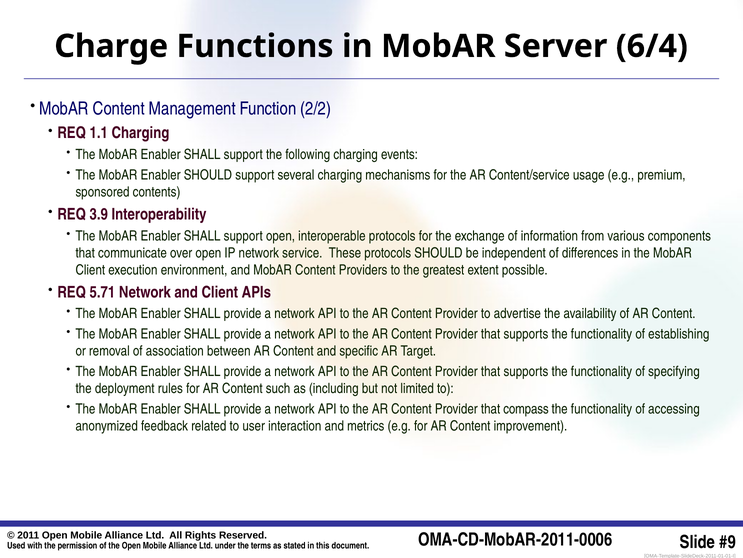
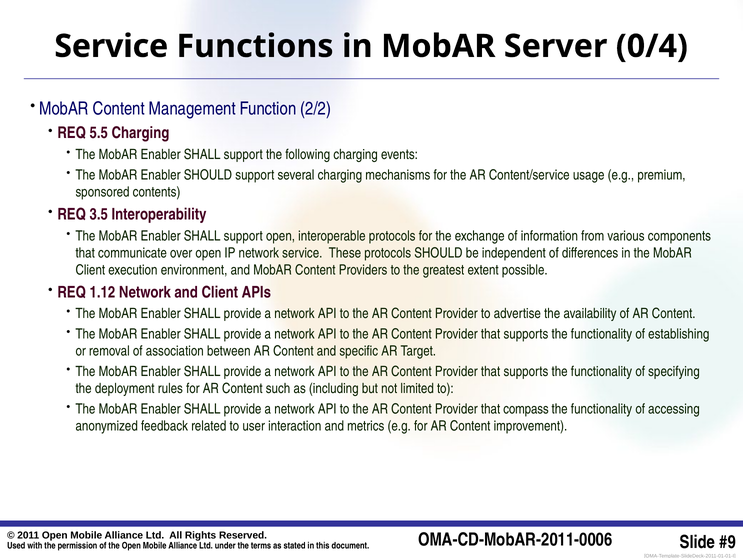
Charge at (111, 46): Charge -> Service
6/4: 6/4 -> 0/4
1.1: 1.1 -> 5.5
3.9: 3.9 -> 3.5
5.71: 5.71 -> 1.12
